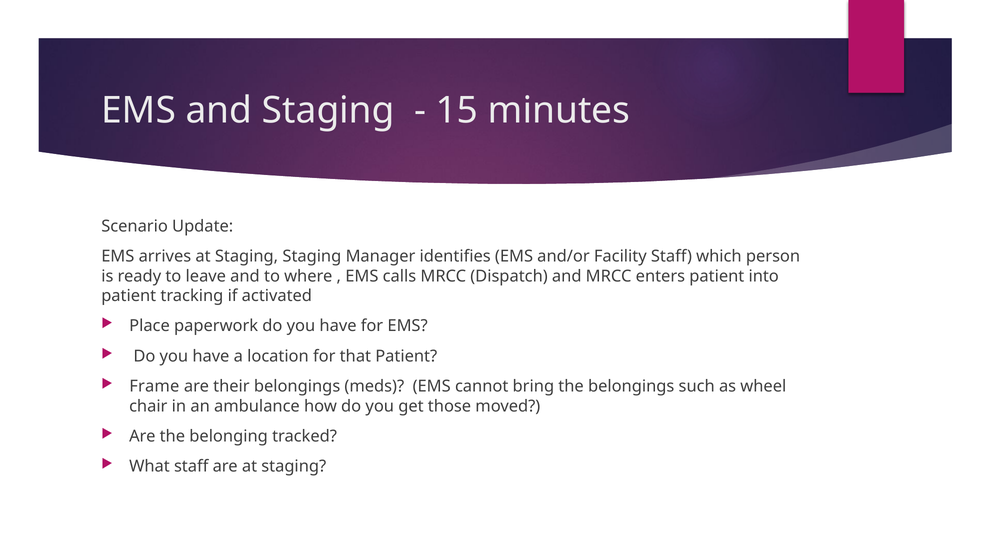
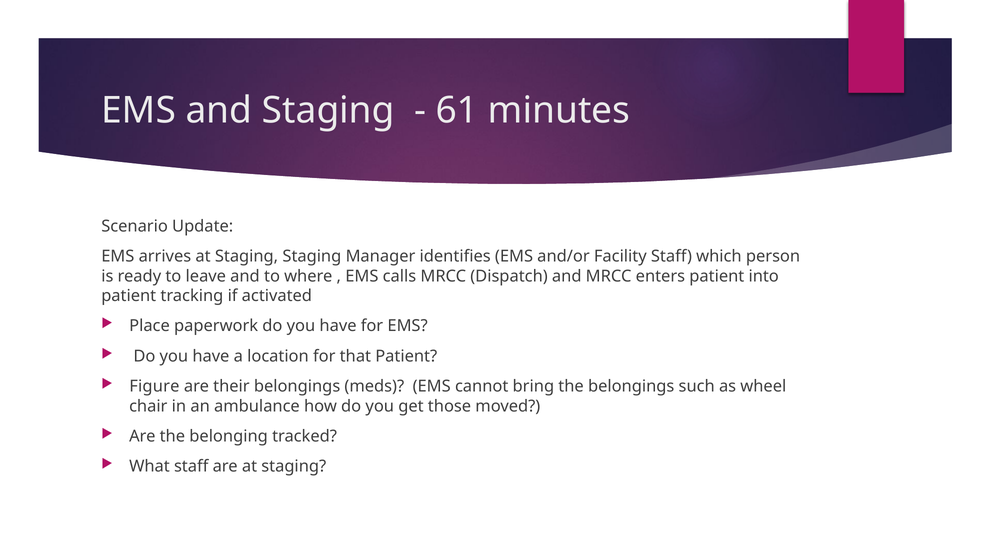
15: 15 -> 61
Frame: Frame -> Figure
